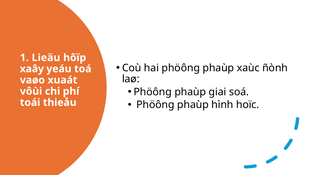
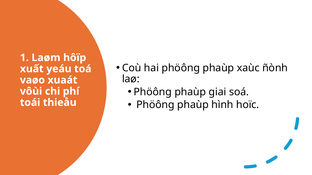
Lieäu: Lieäu -> Laøm
xaây: xaây -> xuất
